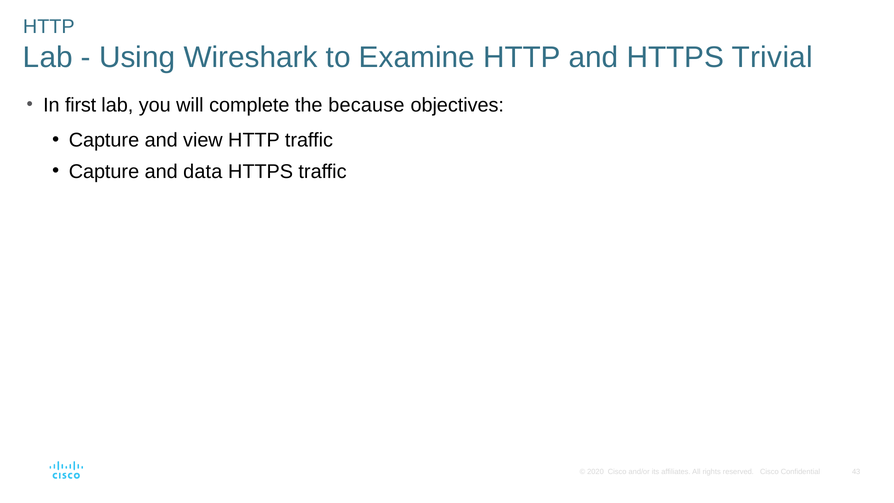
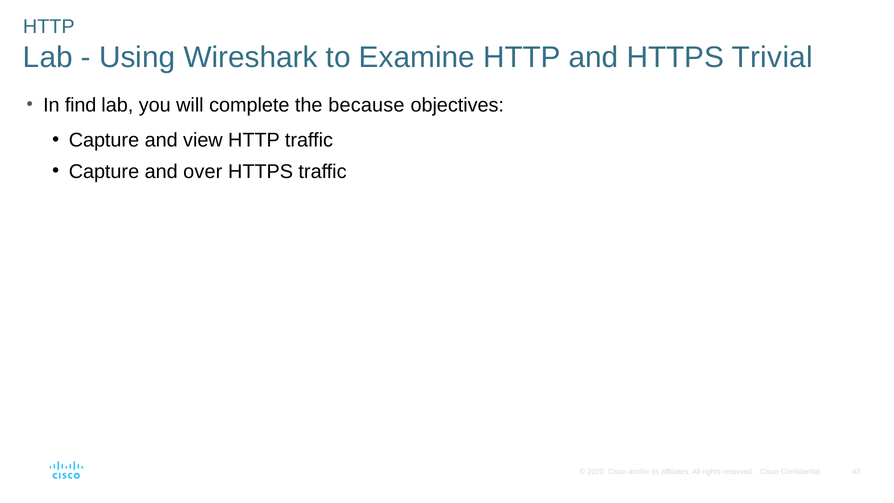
first: first -> find
data: data -> over
